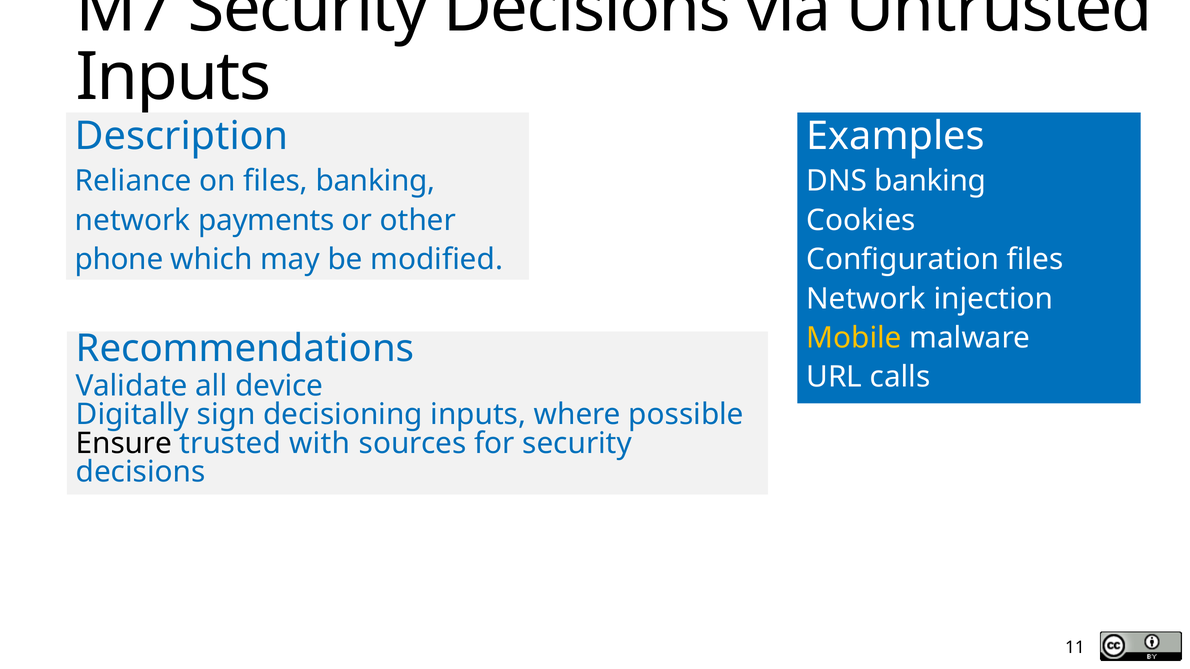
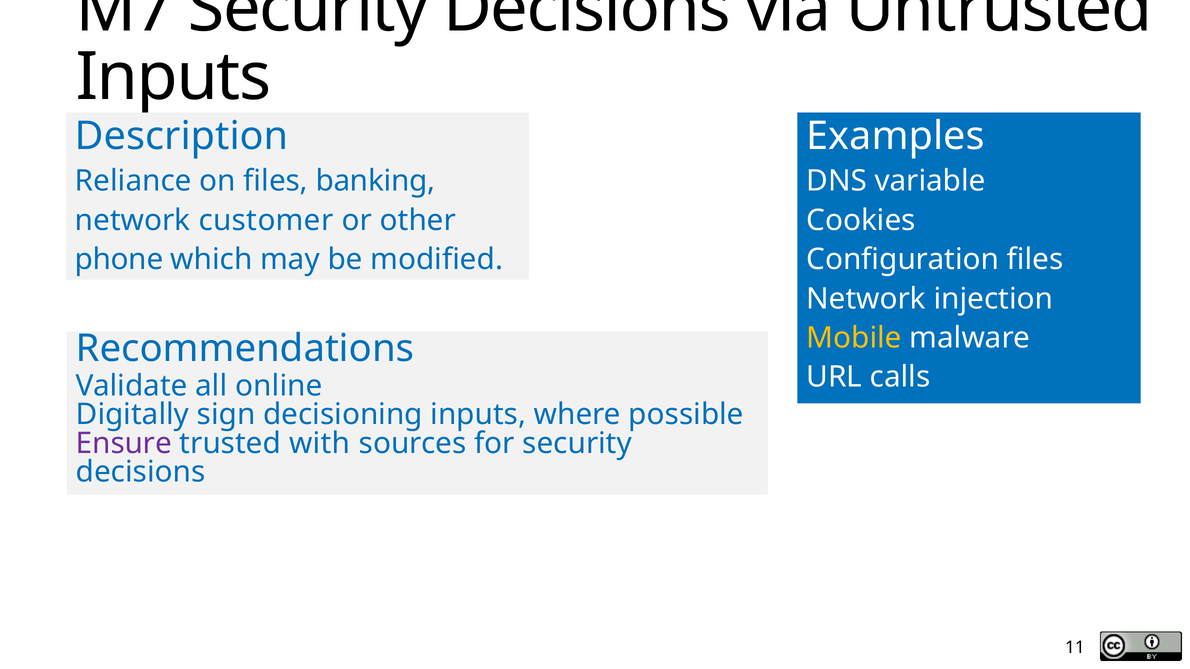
DNS banking: banking -> variable
payments: payments -> customer
device: device -> online
Ensure colour: black -> purple
